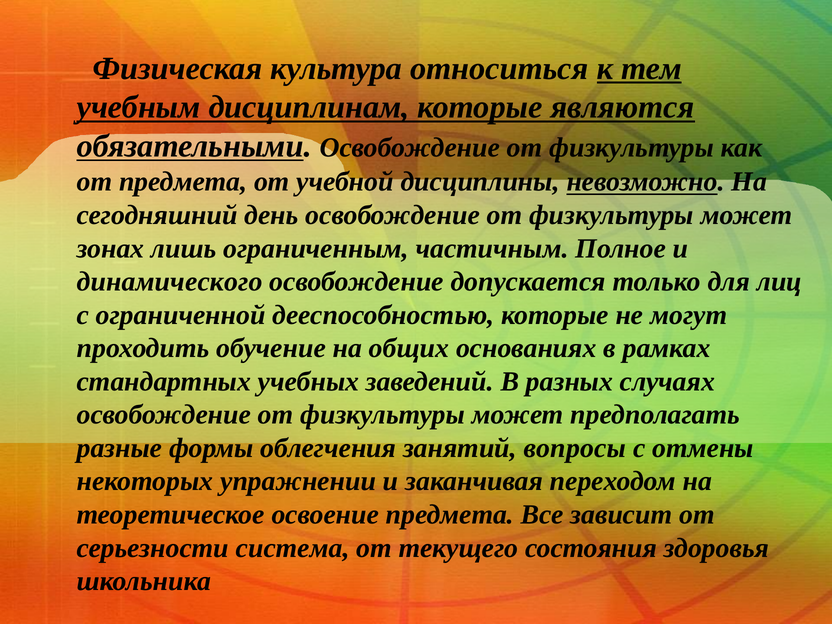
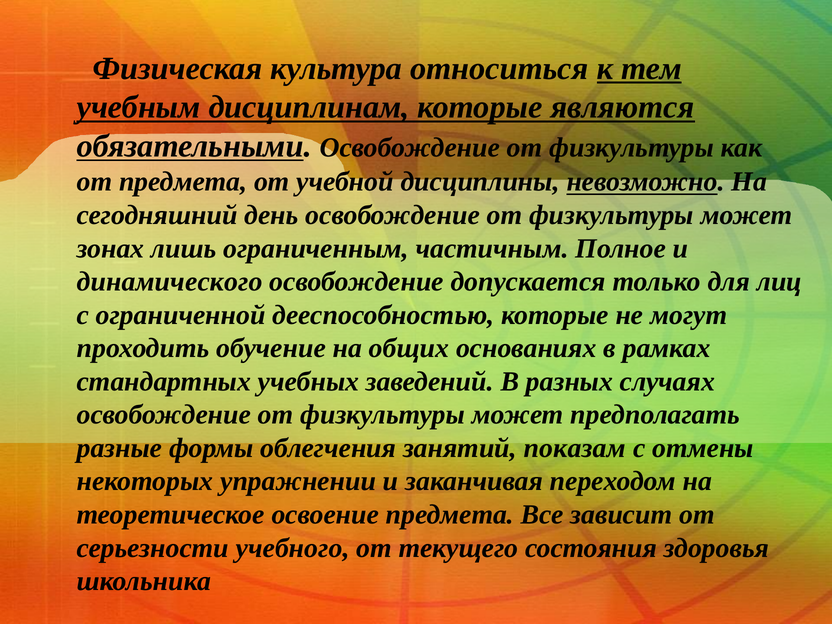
вопросы: вопросы -> показам
система: система -> учебного
